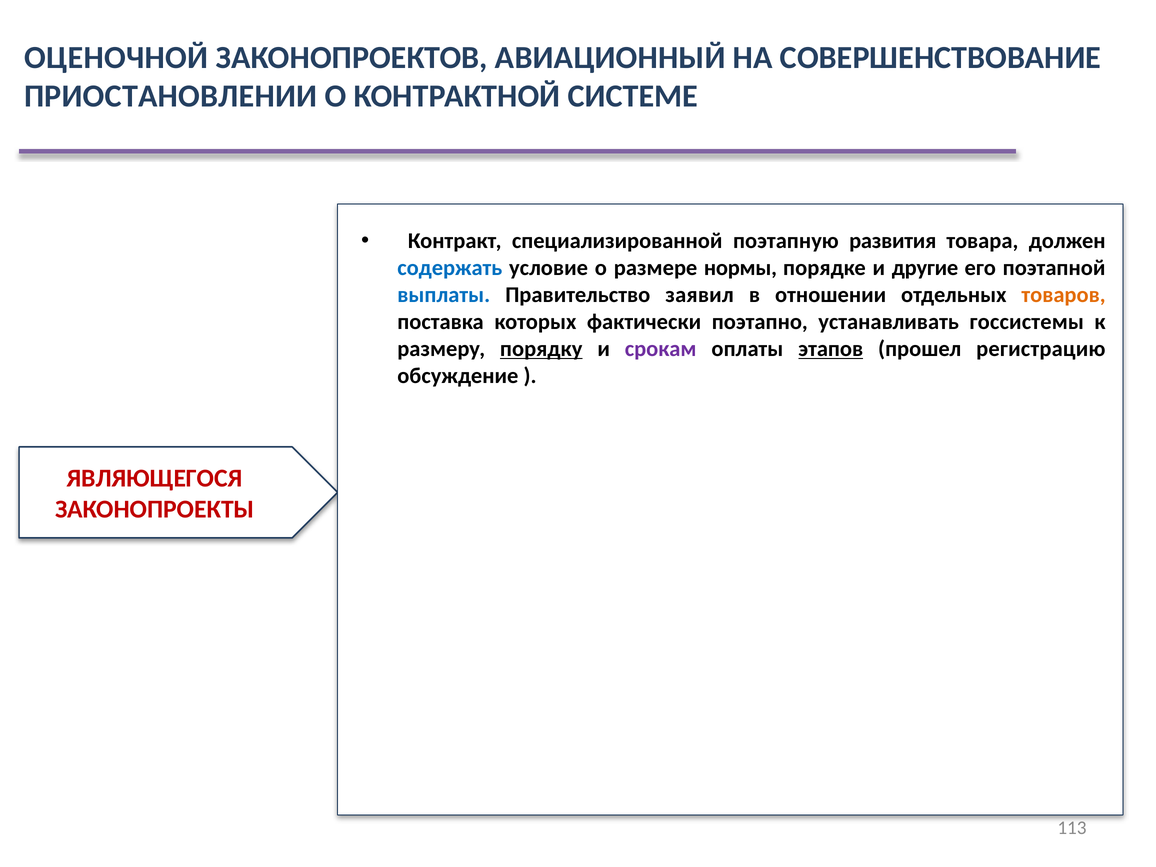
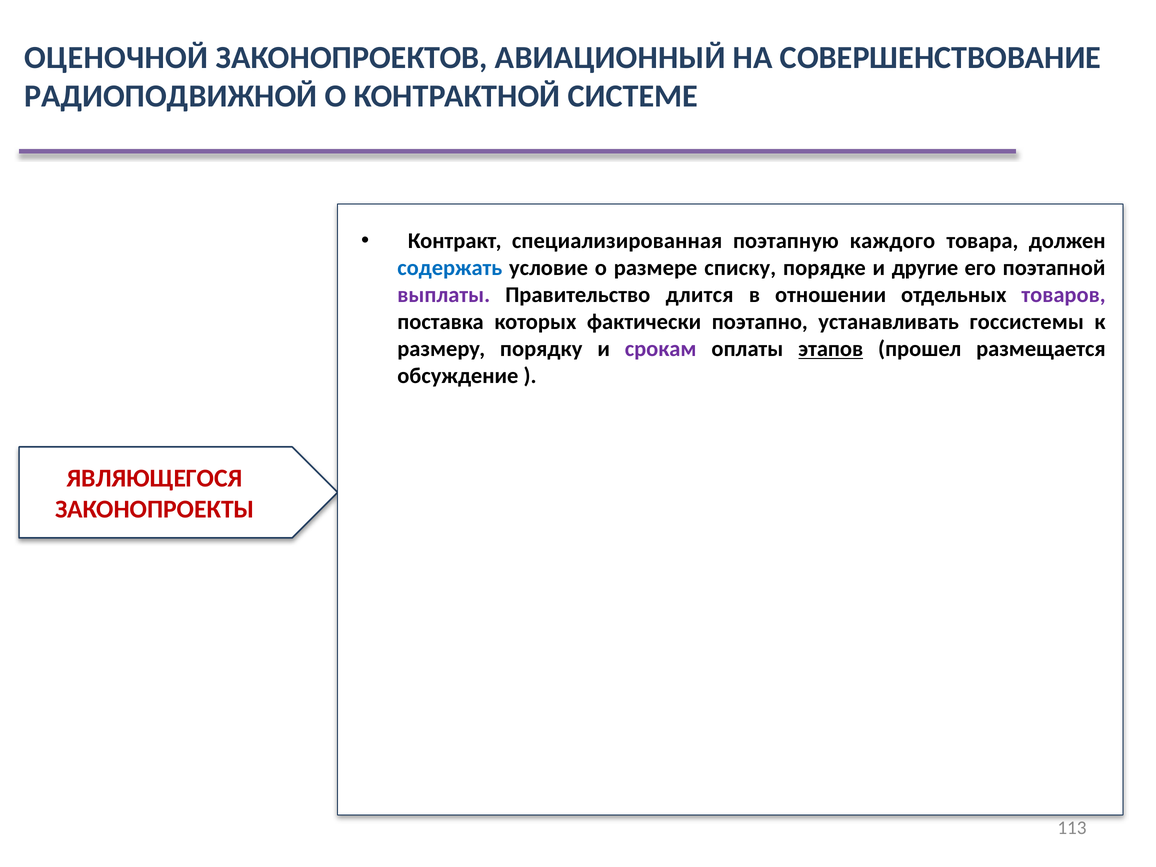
ПРИОСТАНОВЛЕНИИ: ПРИОСТАНОВЛЕНИИ -> РАДИОПОДВИЖНОЙ
специализированной: специализированной -> специализированная
развития: развития -> каждого
нормы: нормы -> списку
выплаты colour: blue -> purple
заявил: заявил -> длится
товаров colour: orange -> purple
порядку underline: present -> none
регистрацию: регистрацию -> размещается
